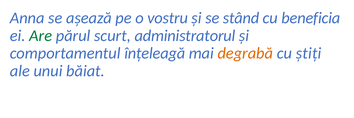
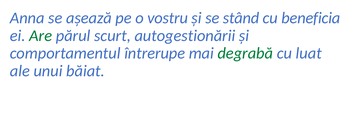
administratorul: administratorul -> autogestionării
înțeleagă: înțeleagă -> întrerupe
degrabă colour: orange -> green
știți: știți -> luat
